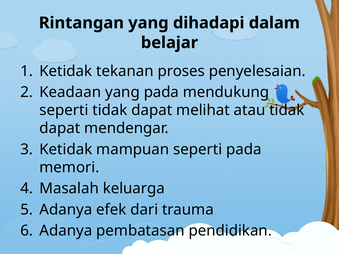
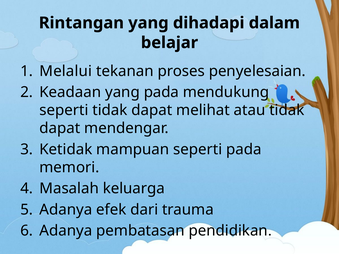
Ketidak at (66, 71): Ketidak -> Melalui
